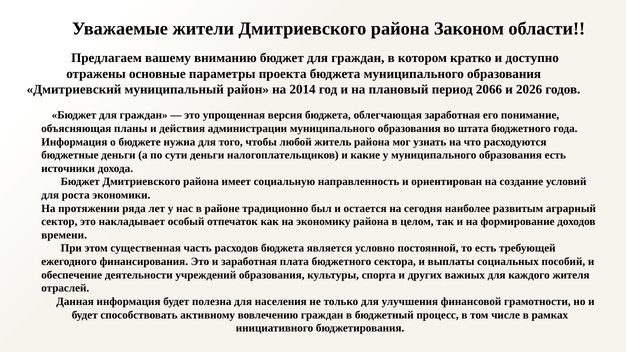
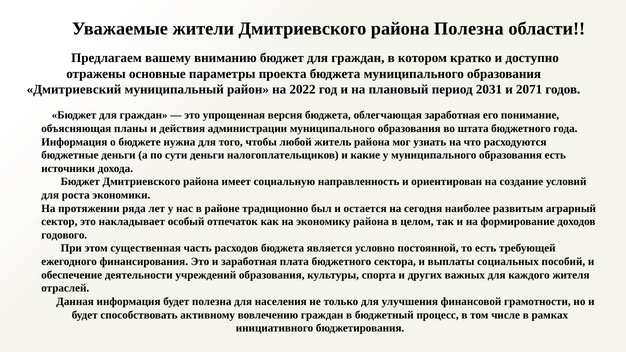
района Законом: Законом -> Полезна
2014: 2014 -> 2022
2066: 2066 -> 2031
2026: 2026 -> 2071
времени: времени -> годового
